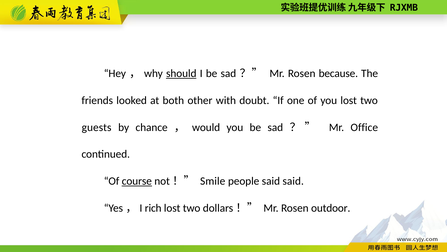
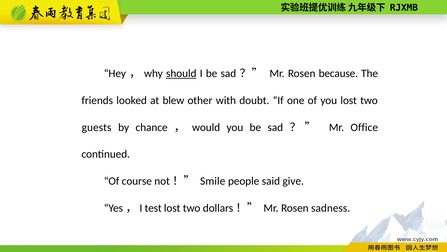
both: both -> blew
course underline: present -> none
said said: said -> give
rich: rich -> test
outdoor: outdoor -> sadness
